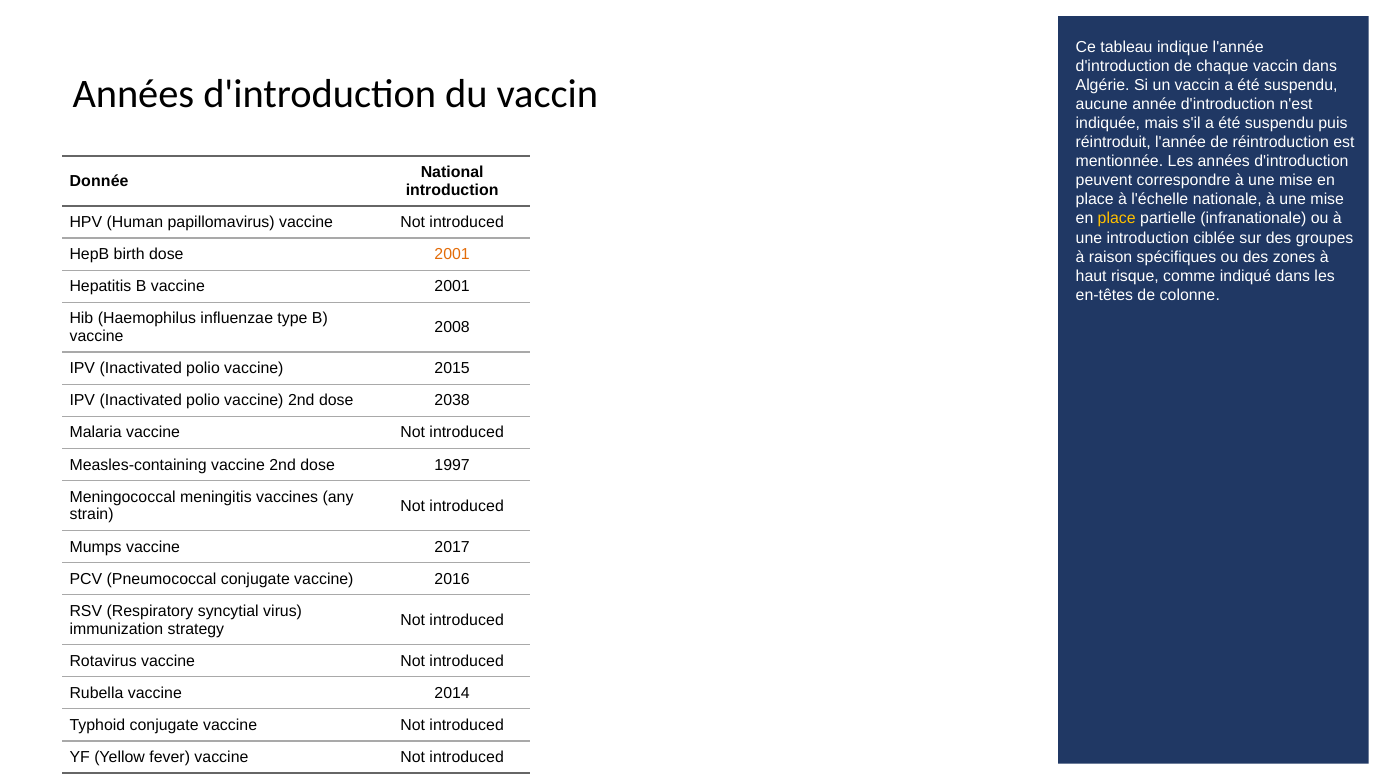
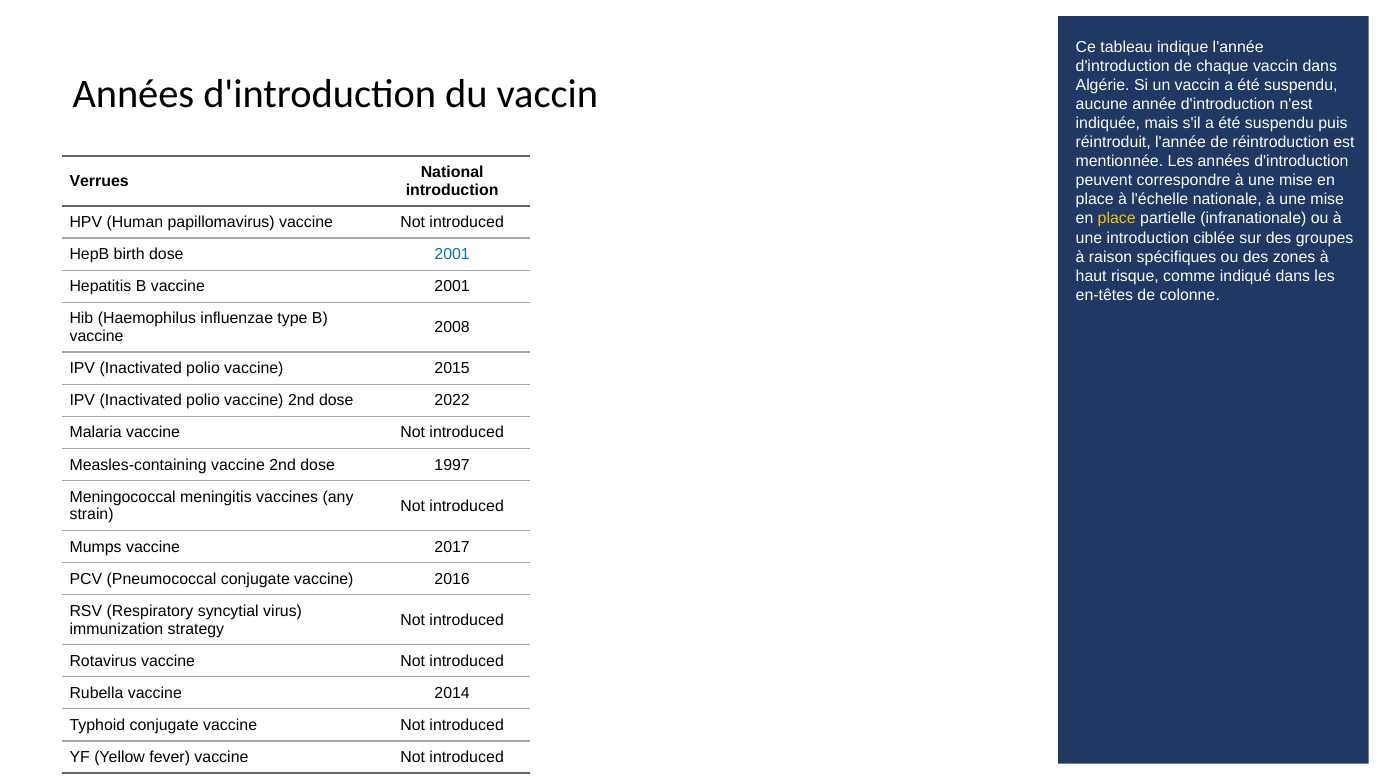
Donnée: Donnée -> Verrues
2001 at (452, 254) colour: orange -> blue
2038: 2038 -> 2022
